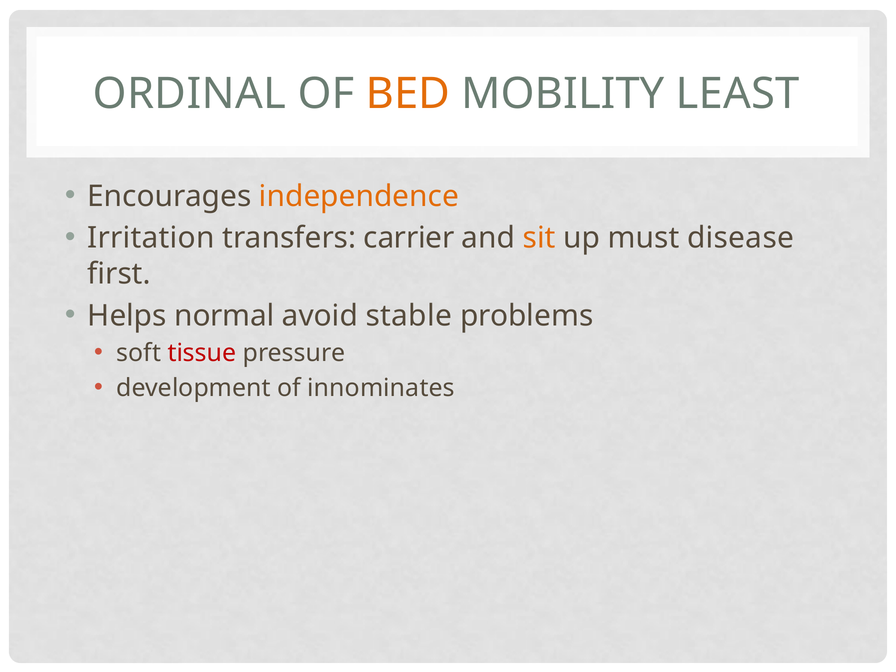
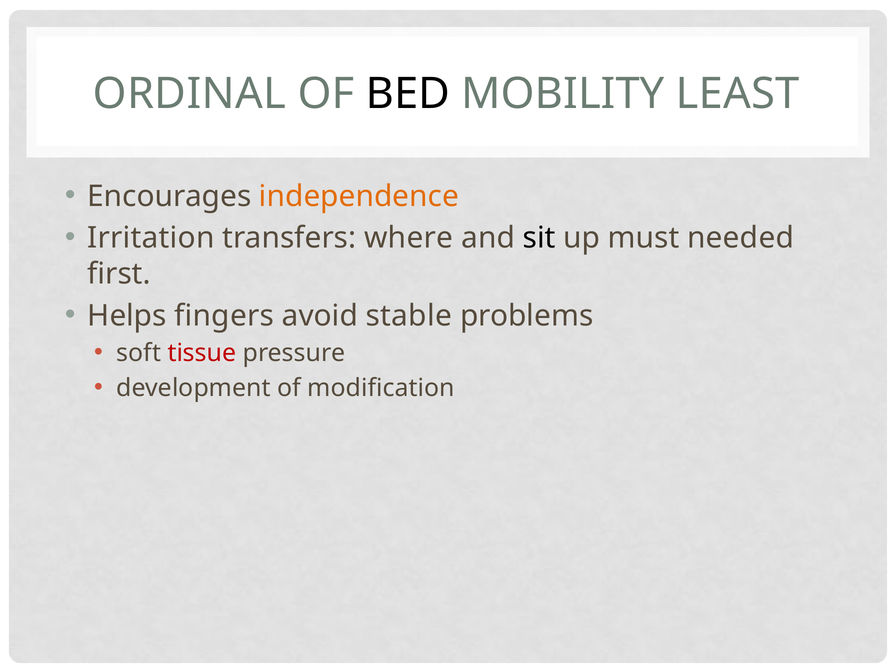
BED colour: orange -> black
carrier: carrier -> where
sit colour: orange -> black
disease: disease -> needed
normal: normal -> fingers
innominates: innominates -> modification
